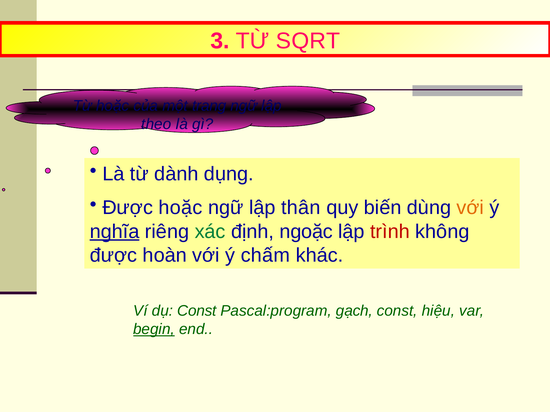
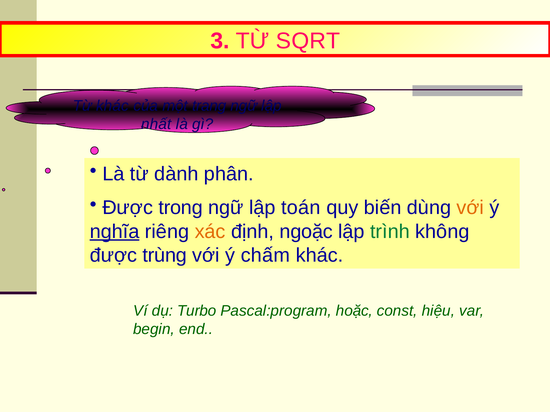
Từ hoặc: hoặc -> khác
theo: theo -> nhất
dụng: dụng -> phân
Được hoặc: hoặc -> trong
thân: thân -> toán
xác colour: green -> orange
trình colour: red -> green
hoàn: hoàn -> trùng
dụ Const: Const -> Turbo
gạch: gạch -> hoặc
begin underline: present -> none
